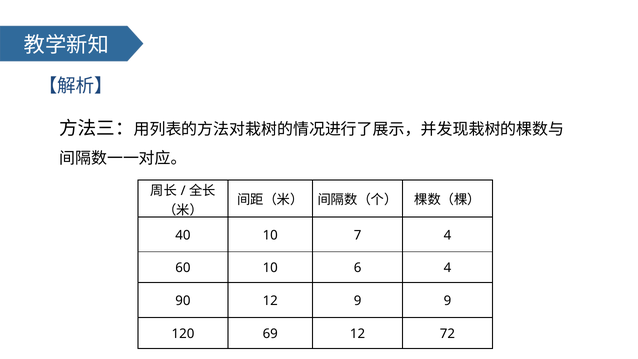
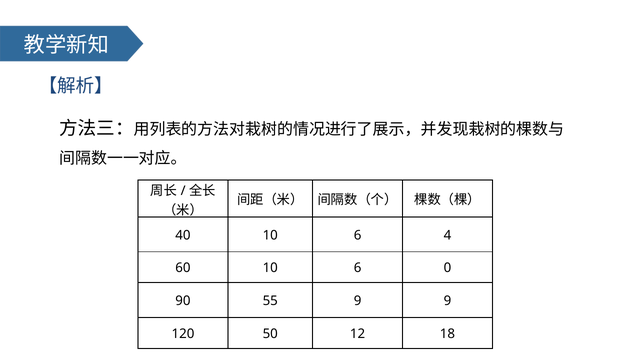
40 10 7: 7 -> 6
6 4: 4 -> 0
90 12: 12 -> 55
69: 69 -> 50
72: 72 -> 18
